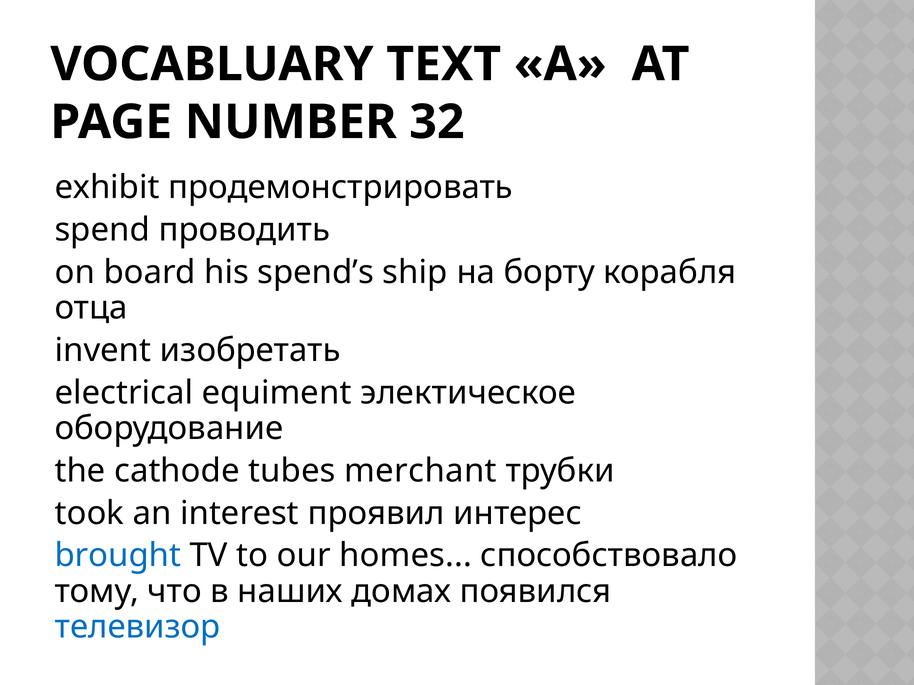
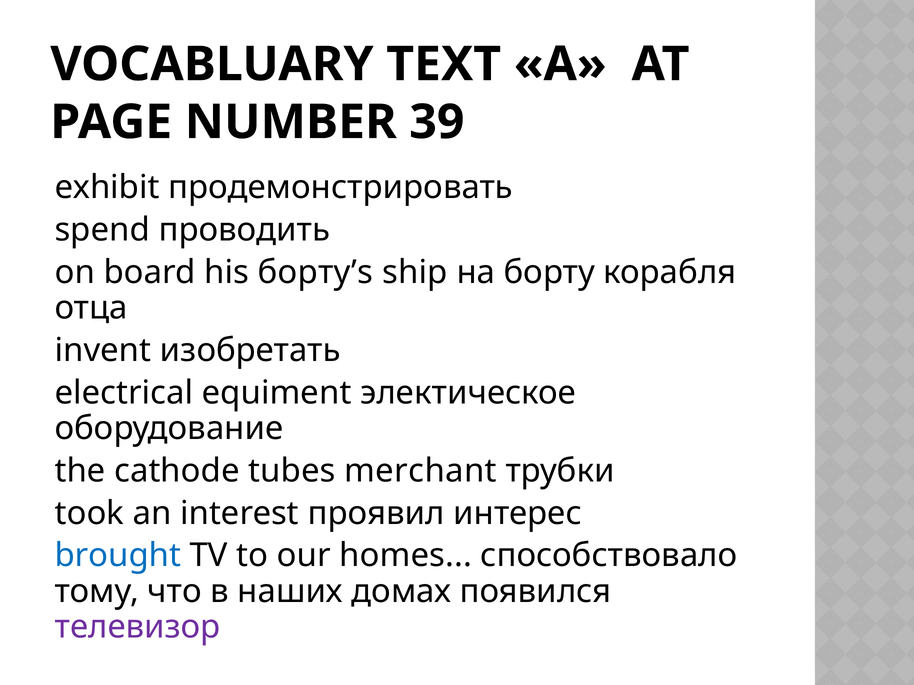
32: 32 -> 39
spend’s: spend’s -> борту’s
телевизор colour: blue -> purple
